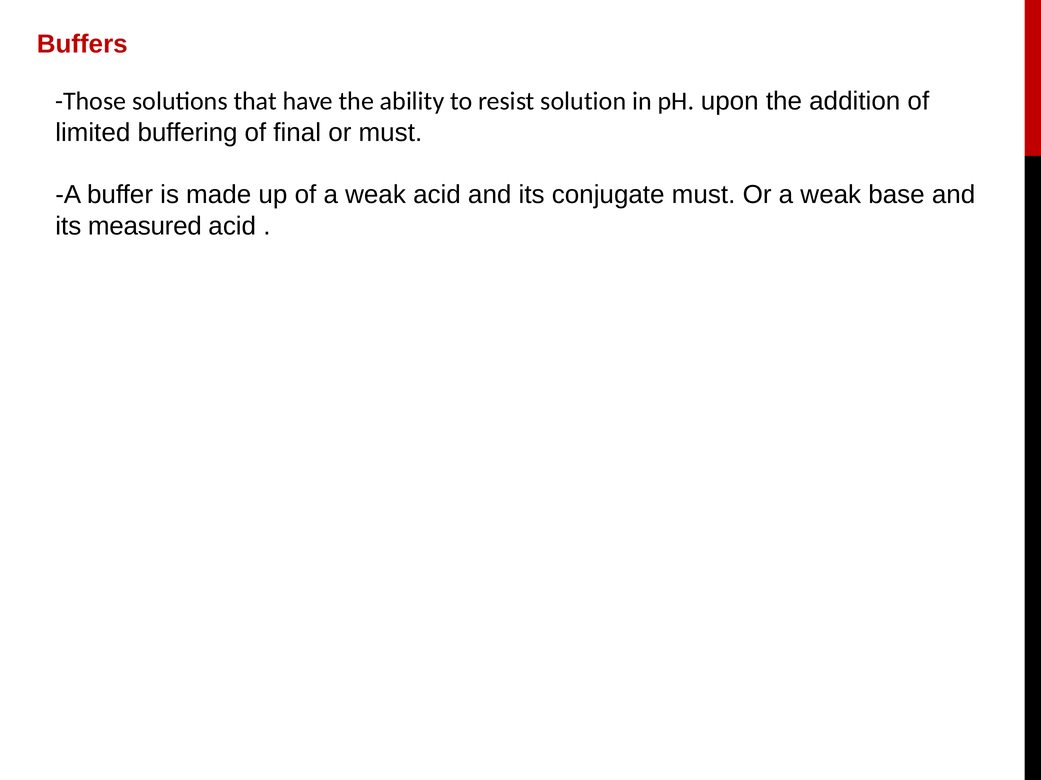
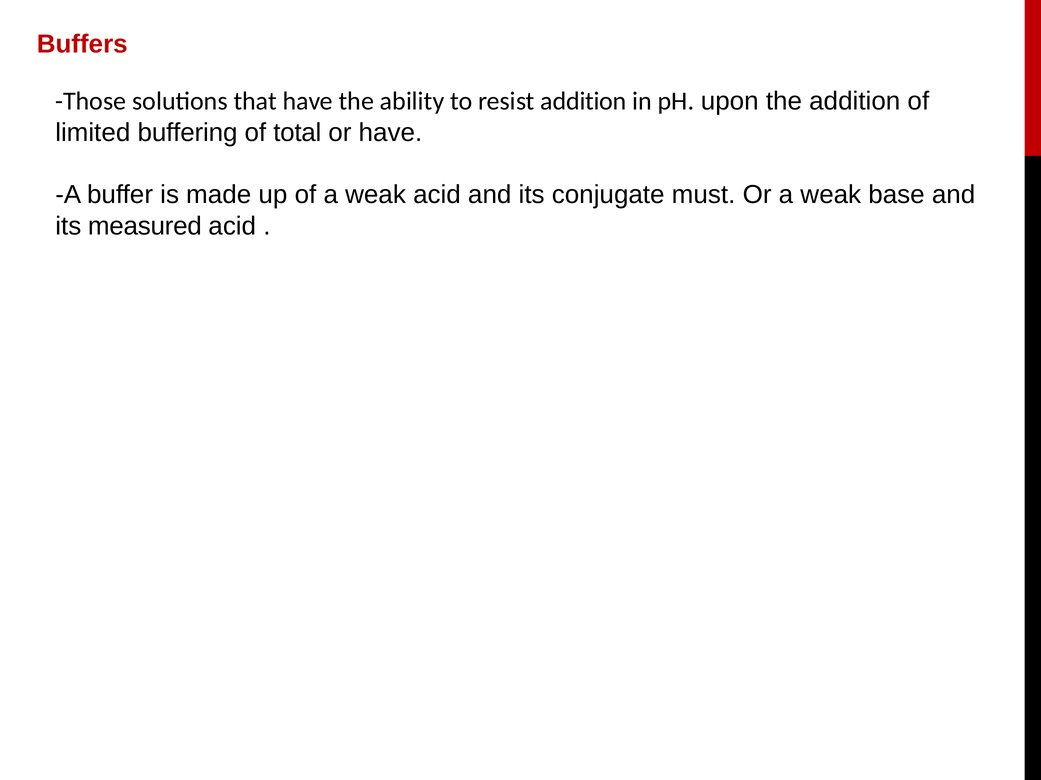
resist solution: solution -> addition
final: final -> total
or must: must -> have
